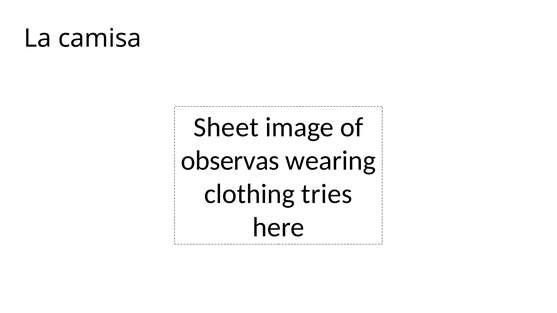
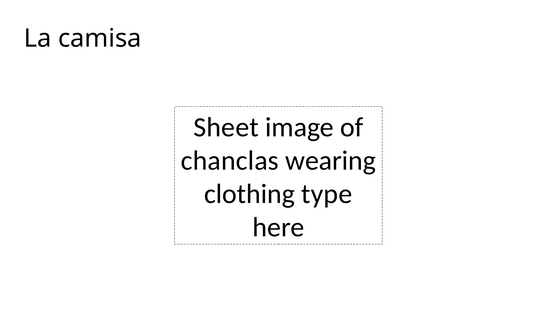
observas: observas -> chanclas
tries: tries -> type
